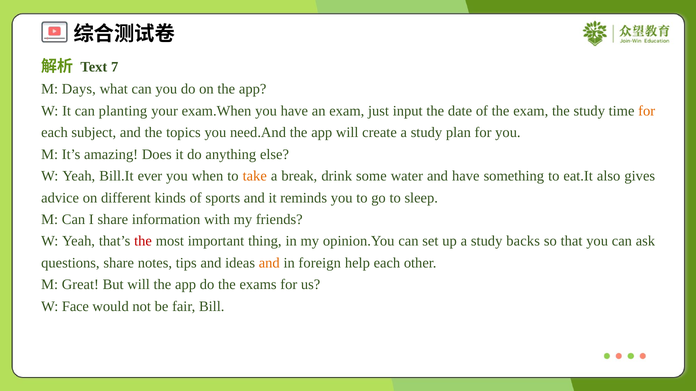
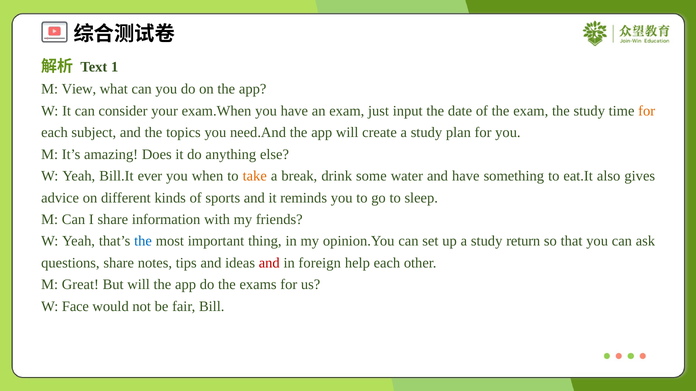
7: 7 -> 1
Days: Days -> View
planting: planting -> consider
the at (143, 242) colour: red -> blue
backs: backs -> return
and at (269, 263) colour: orange -> red
